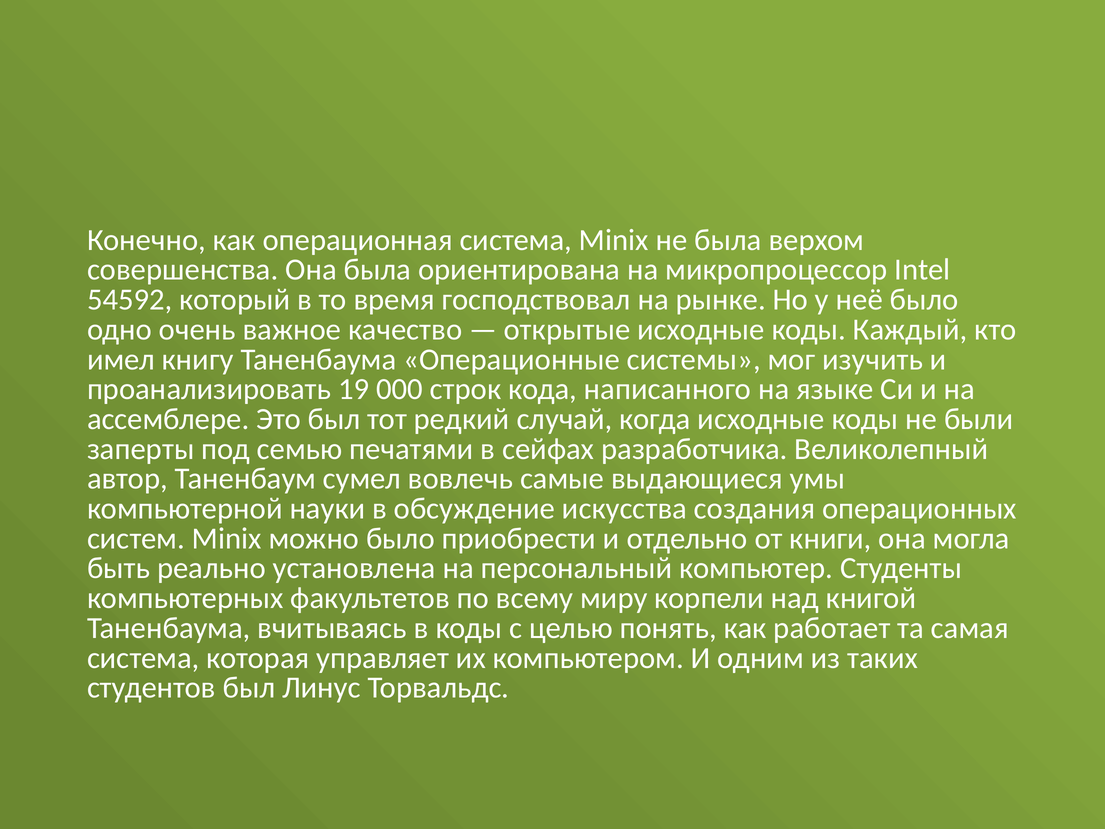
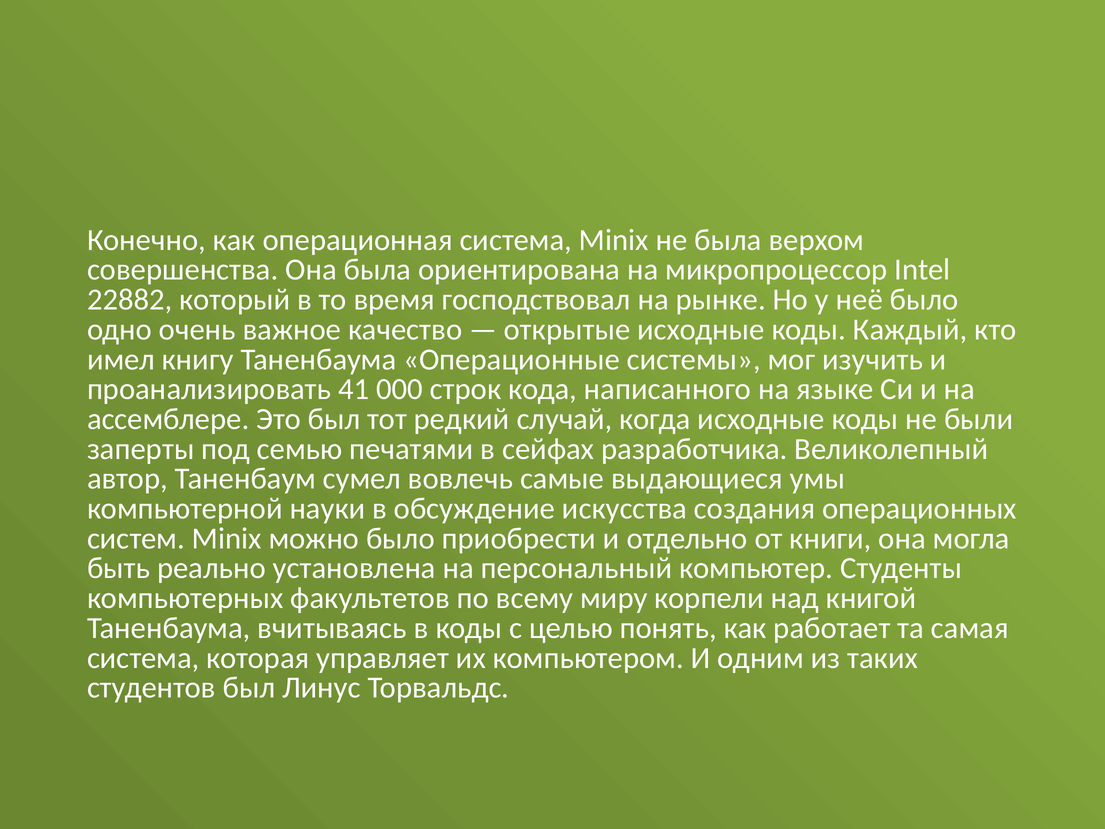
54592: 54592 -> 22882
19: 19 -> 41
